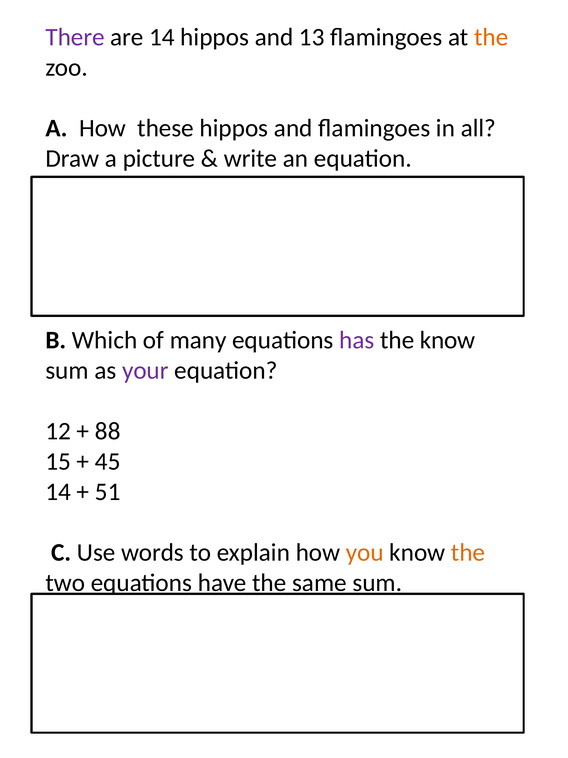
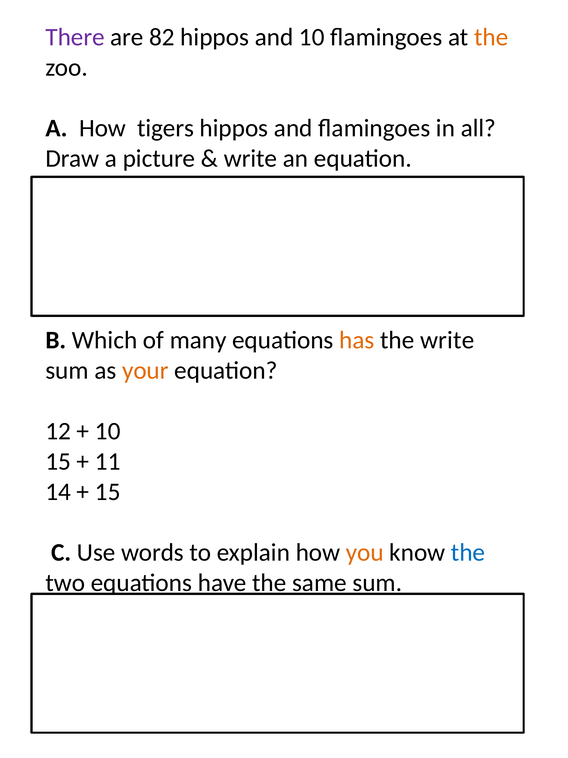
are 14: 14 -> 82
and 13: 13 -> 10
these: these -> tigers
has colour: purple -> orange
the know: know -> write
your colour: purple -> orange
88 at (108, 431): 88 -> 10
45: 45 -> 11
51 at (108, 491): 51 -> 15
the at (468, 552) colour: orange -> blue
